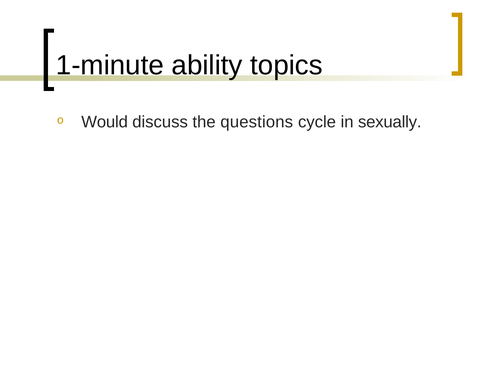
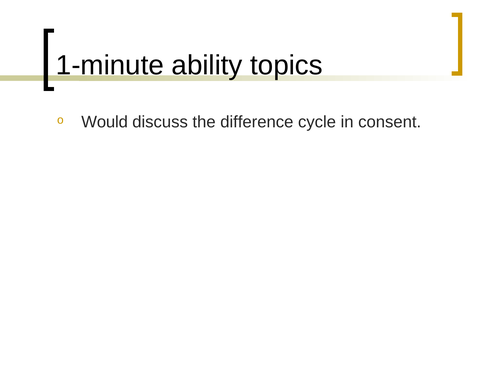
questions: questions -> difference
sexually: sexually -> consent
